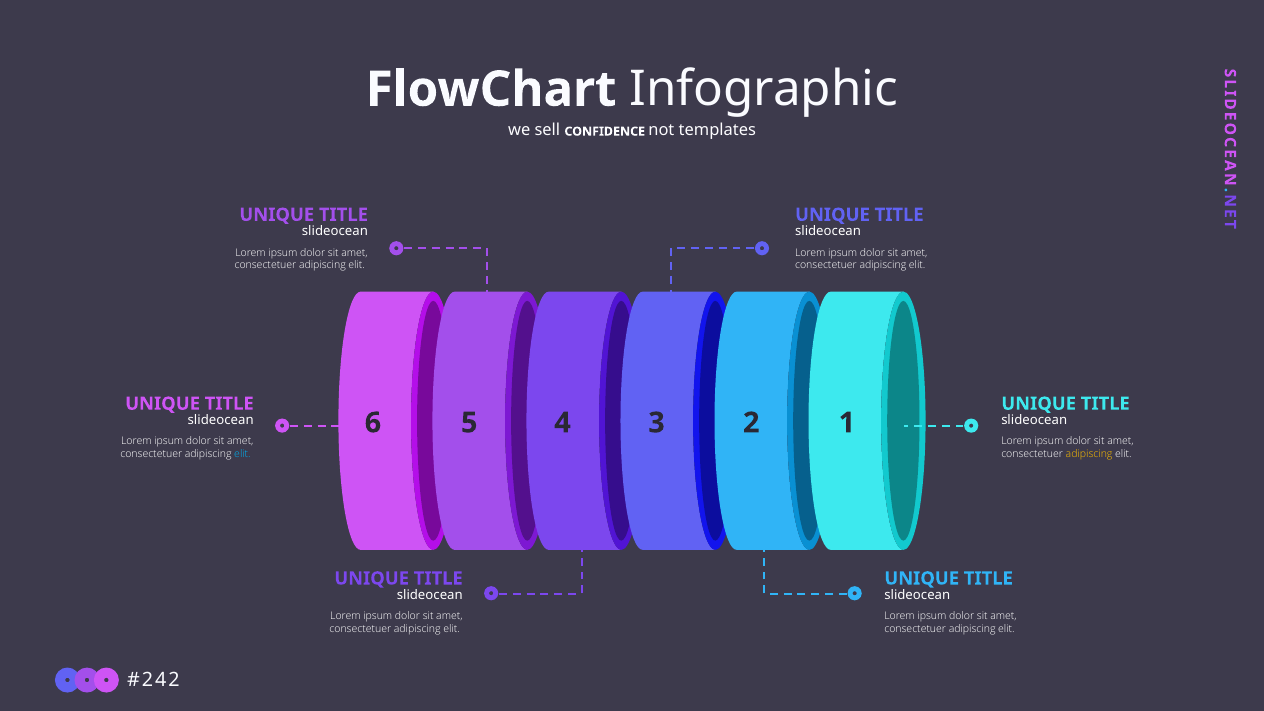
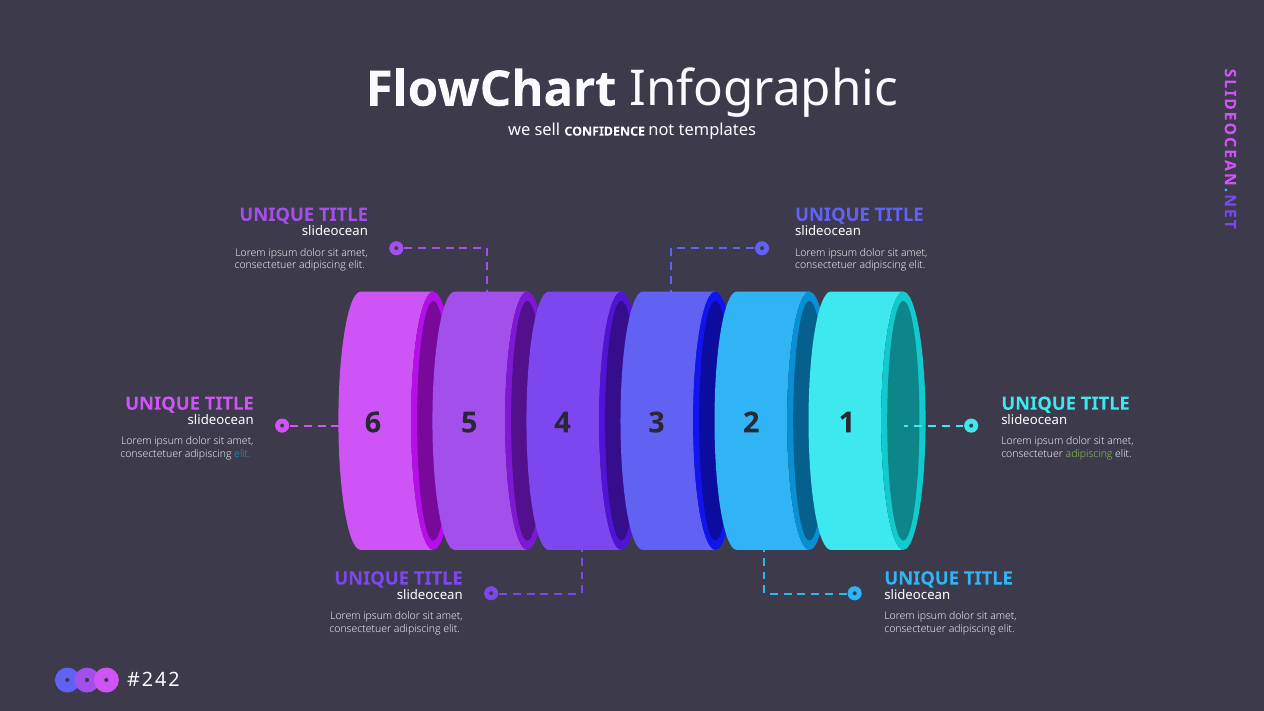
adipiscing at (1089, 454) colour: yellow -> light green
